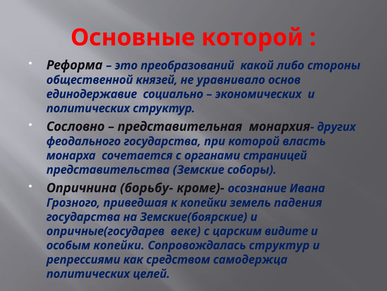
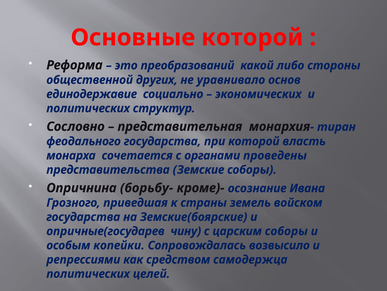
князей: князей -> других
других: других -> тиран
страницей: страницей -> проведены
к копейки: копейки -> страны
падения: падения -> войском
веке: веке -> чину
царским видите: видите -> соборы
Сопровождалась структур: структур -> возвысило
